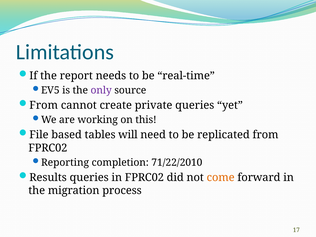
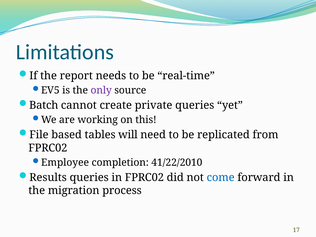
From at (44, 105): From -> Batch
Reporting: Reporting -> Employee
71/22/2010: 71/22/2010 -> 41/22/2010
come colour: orange -> blue
